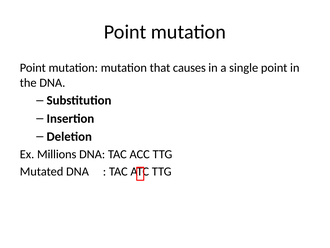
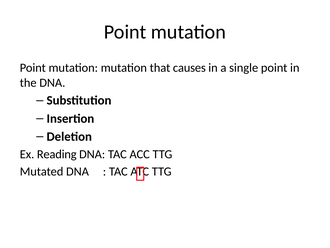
Millions: Millions -> Reading
